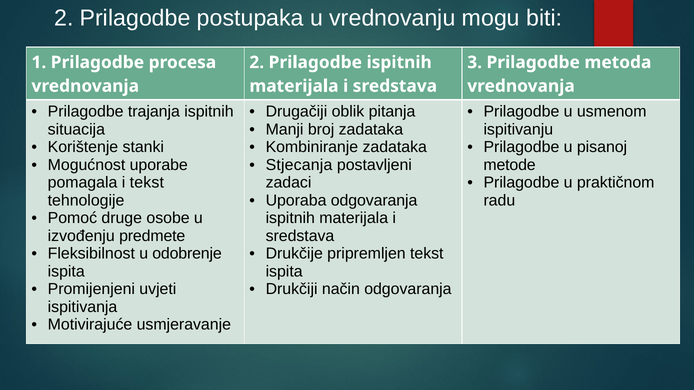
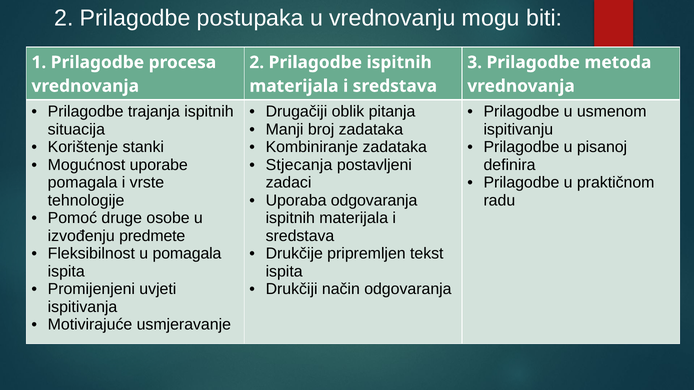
metode: metode -> definira
i tekst: tekst -> vrste
u odobrenje: odobrenje -> pomagala
